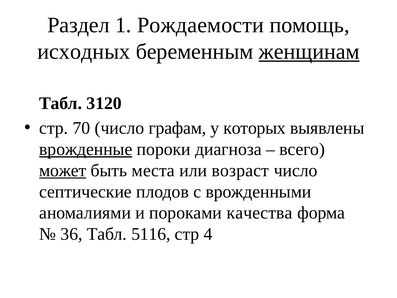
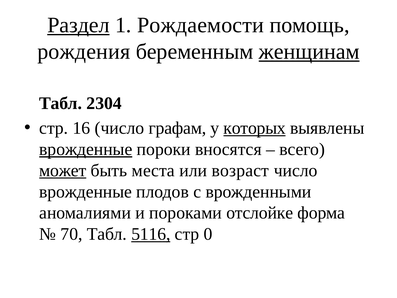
Раздел underline: none -> present
исходных: исходных -> рождения
3120: 3120 -> 2304
70: 70 -> 16
которых underline: none -> present
диагноза: диагноза -> вносятся
септические at (85, 192): септические -> врожденные
качества: качества -> отслойке
36: 36 -> 70
5116 underline: none -> present
4: 4 -> 0
